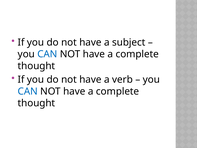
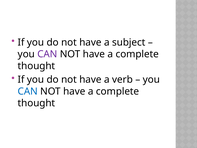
CAN at (47, 54) colour: blue -> purple
